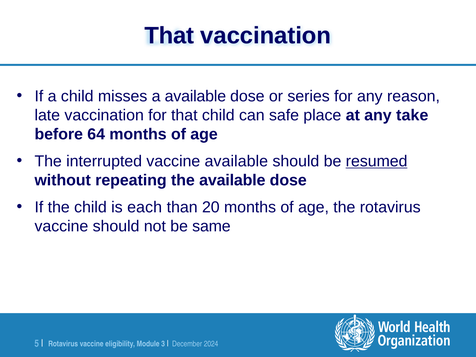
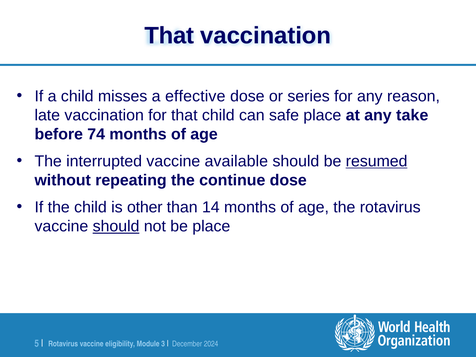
a available: available -> effective
64: 64 -> 74
the available: available -> continue
each: each -> other
20: 20 -> 14
should at (116, 226) underline: none -> present
be same: same -> place
